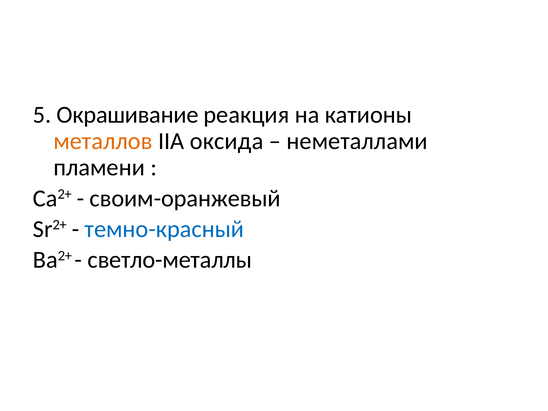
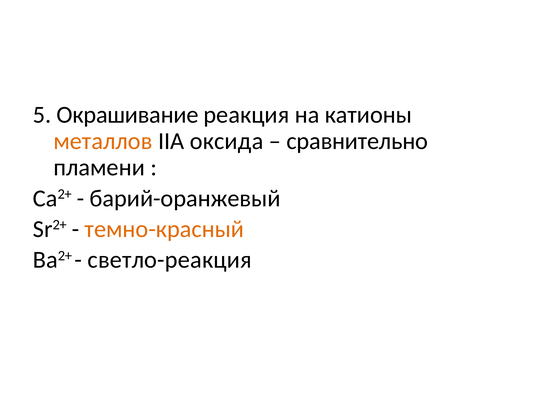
неметаллами: неметаллами -> сравнительно
своим-оранжевый: своим-оранжевый -> барий-оранжевый
темно-красный colour: blue -> orange
светло-металлы: светло-металлы -> светло-реакция
